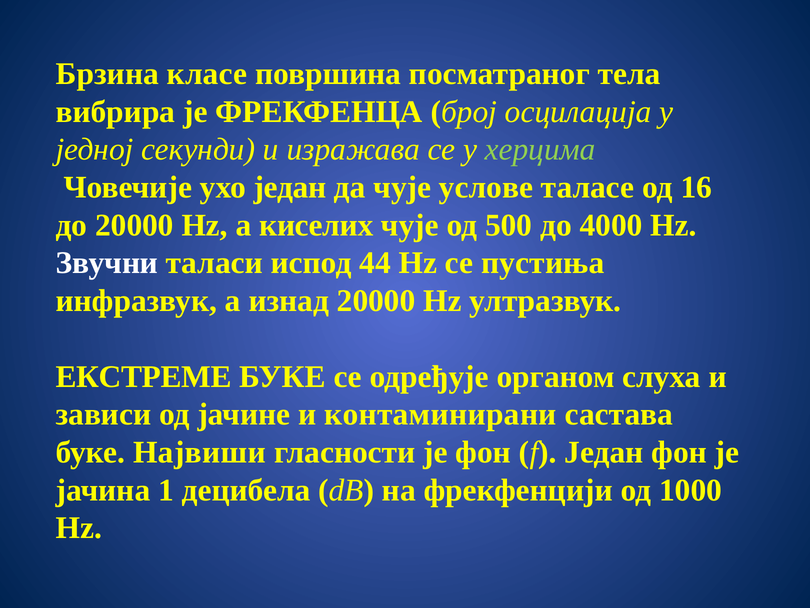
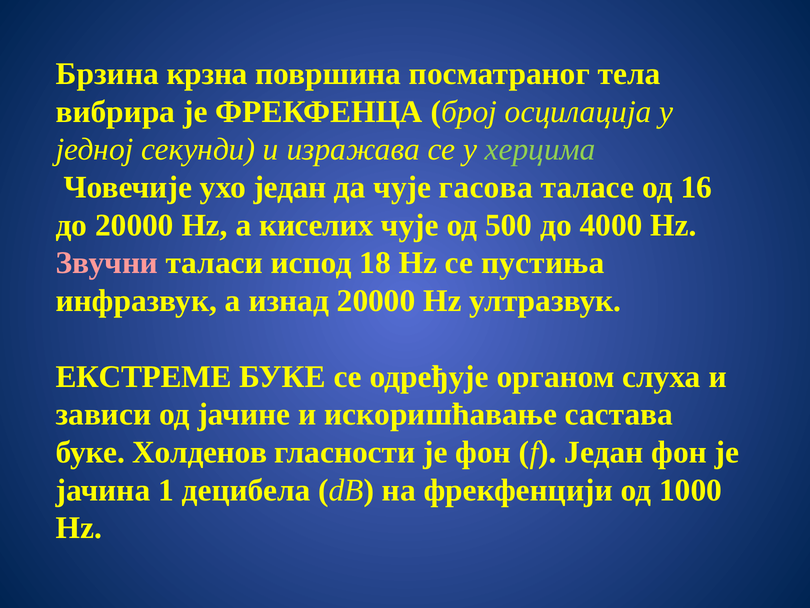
класе: класе -> крзна
услове: услове -> гасова
Звучни colour: white -> pink
44: 44 -> 18
контаминирани: контаминирани -> искоришћавање
Највиши: Највиши -> Холденов
